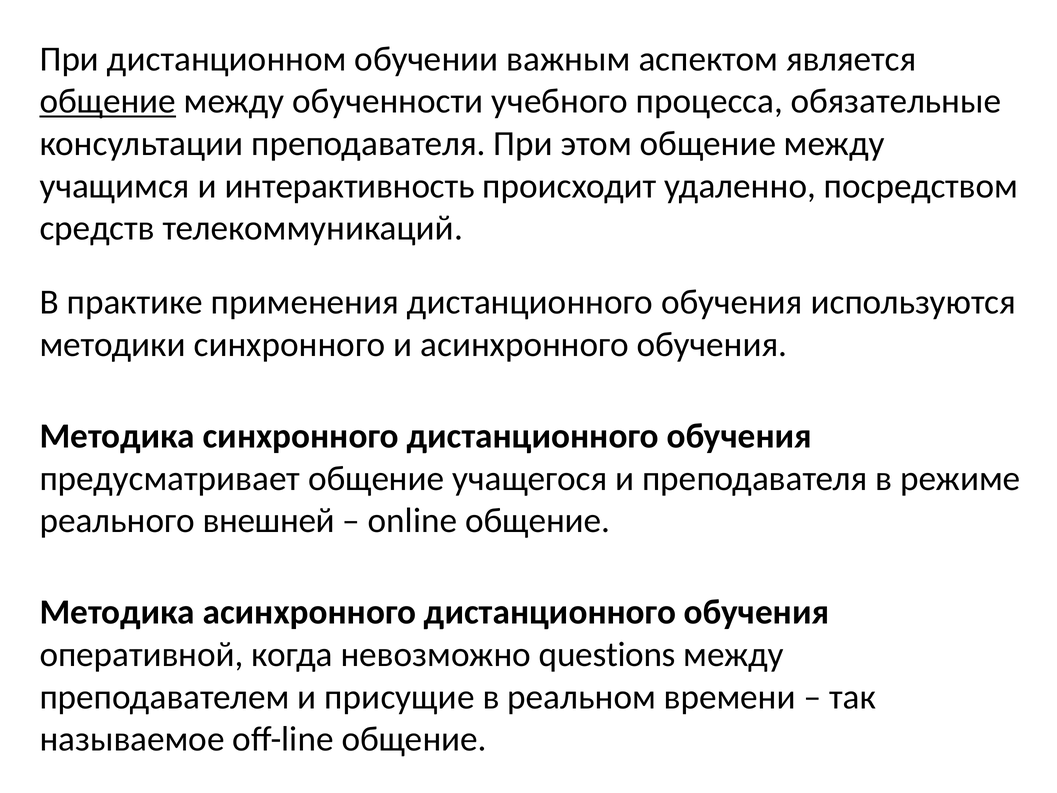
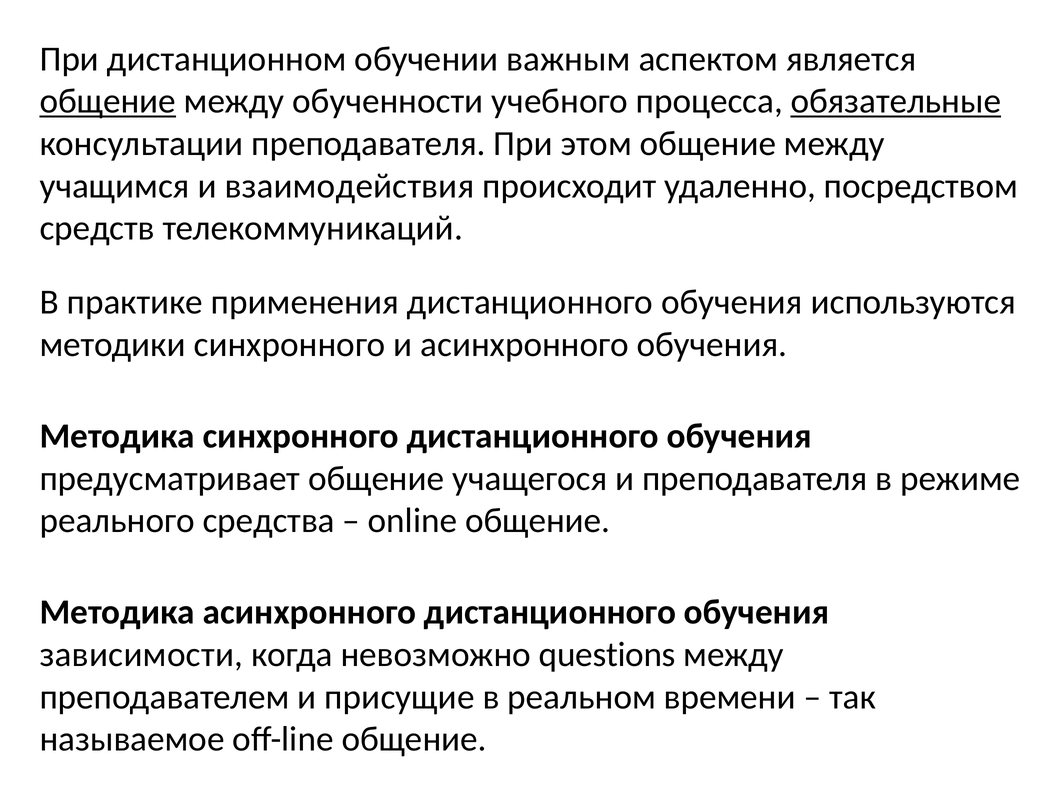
обязательные underline: none -> present
интерактивность: интерактивность -> взаимодействия
внешней: внешней -> средства
оперативной: оперативной -> зависимости
